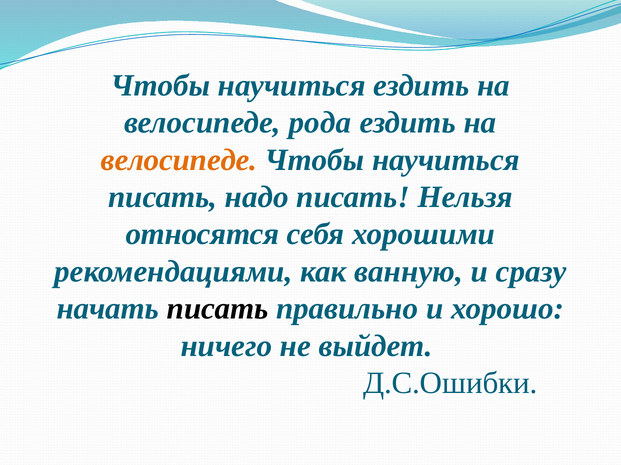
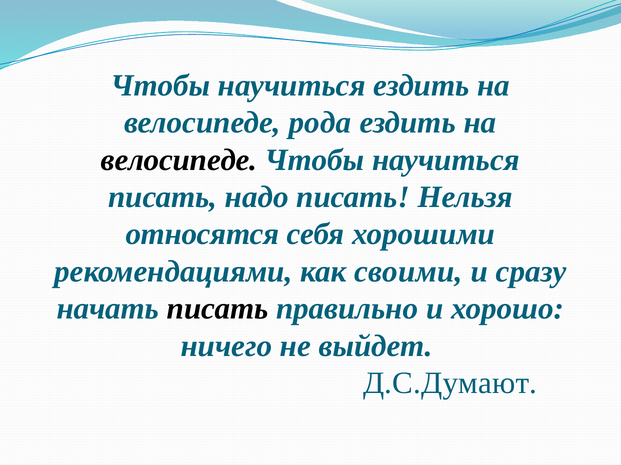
велосипеде at (179, 160) colour: orange -> black
ванную: ванную -> своими
Д.С.Ошибки: Д.С.Ошибки -> Д.С.Думают
